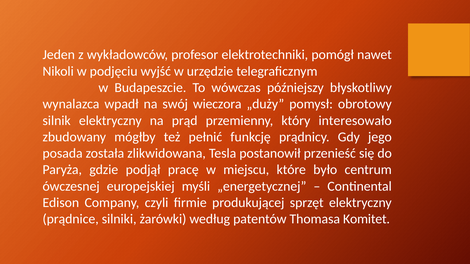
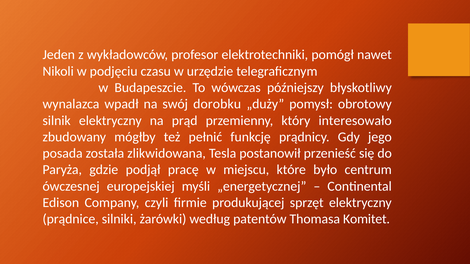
wyjść: wyjść -> czasu
wieczora: wieczora -> dorobku
